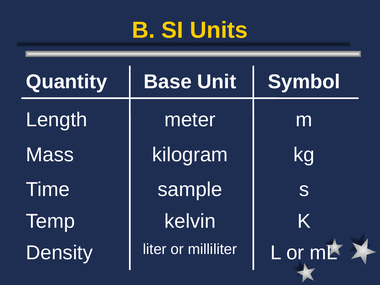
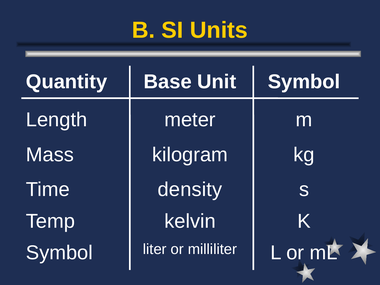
sample: sample -> density
Density at (59, 253): Density -> Symbol
